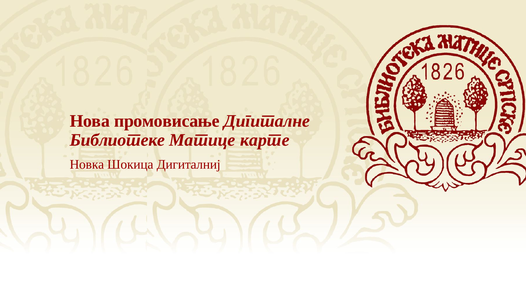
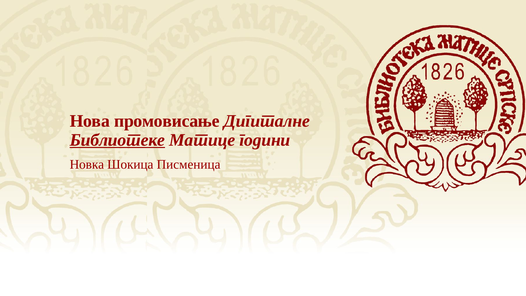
Библиотеке underline: none -> present
карте: карте -> години
Дигиталниј: Дигиталниј -> Писменица
